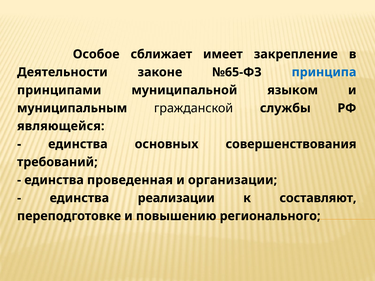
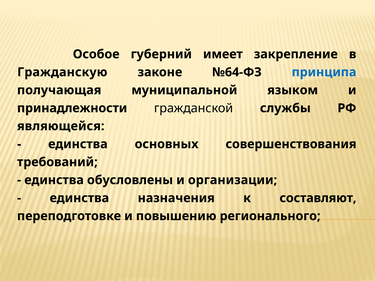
сближает: сближает -> губерний
Деятельности: Деятельности -> Гражданскую
№65-ФЗ: №65-ФЗ -> №64-ФЗ
принципами: принципами -> получающая
муниципальным: муниципальным -> принадлежности
проведенная: проведенная -> обусловлены
реализации: реализации -> назначения
